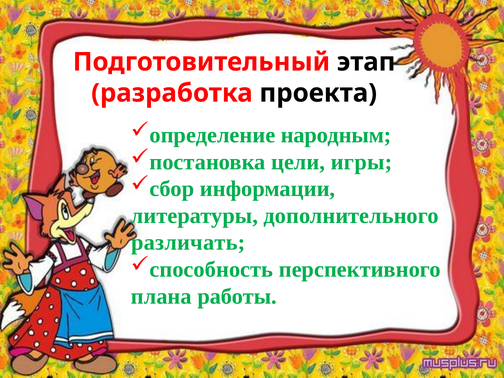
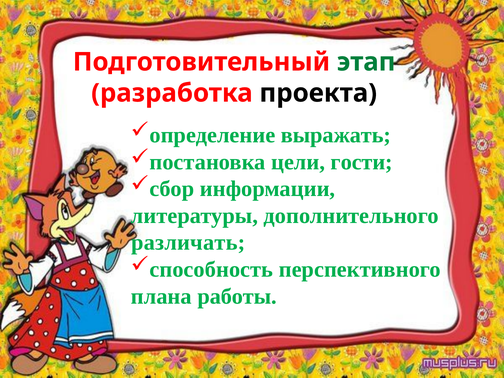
этап colour: black -> green
народным: народным -> выражать
игры: игры -> гости
